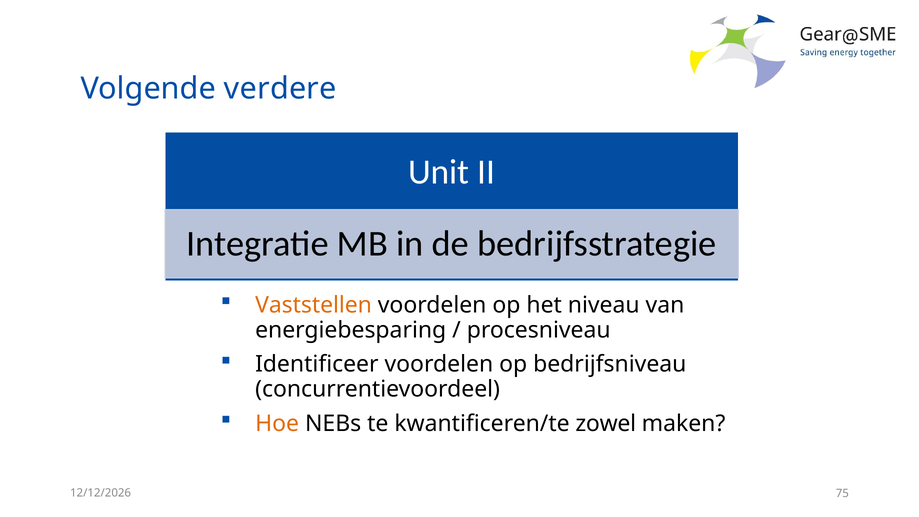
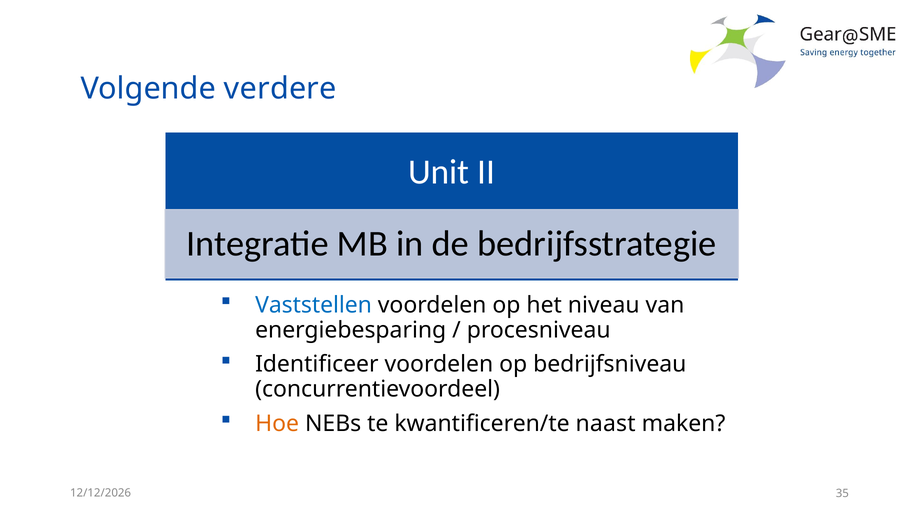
Vaststellen colour: orange -> blue
zowel: zowel -> naast
75: 75 -> 35
